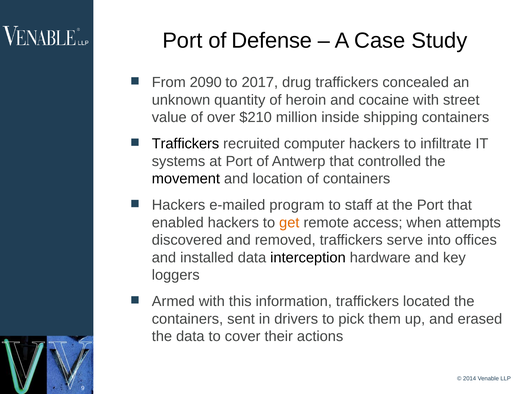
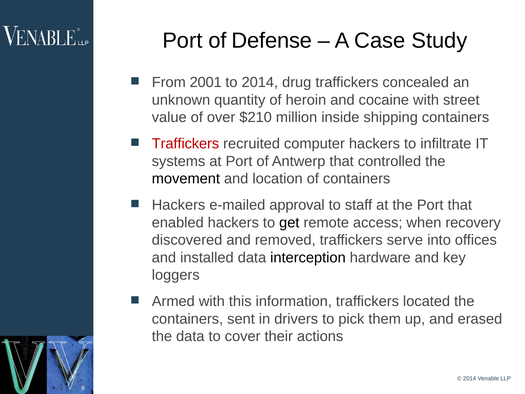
2090: 2090 -> 2001
to 2017: 2017 -> 2014
Traffickers at (185, 144) colour: black -> red
program: program -> approval
get colour: orange -> black
attempts: attempts -> recovery
